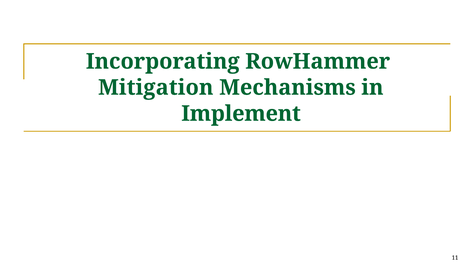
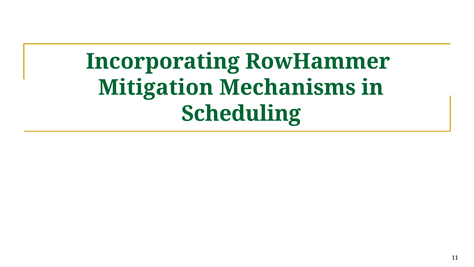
Implement: Implement -> Scheduling
